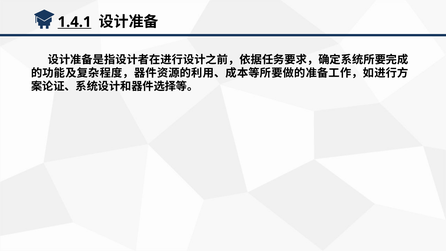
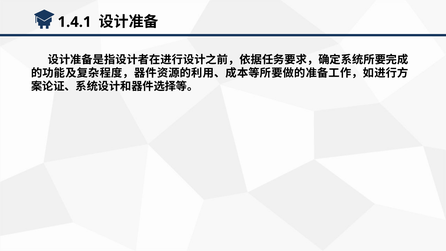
1.4.1 underline: present -> none
